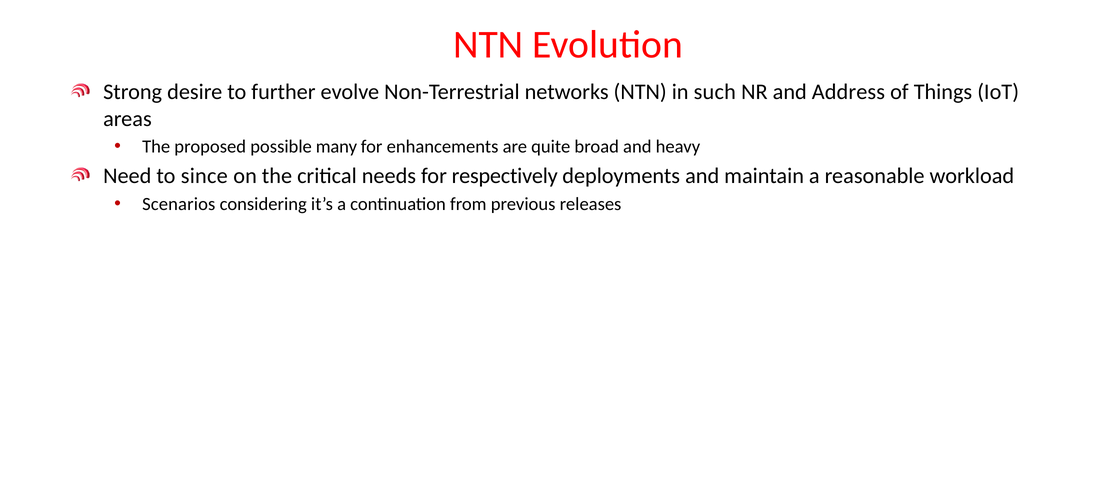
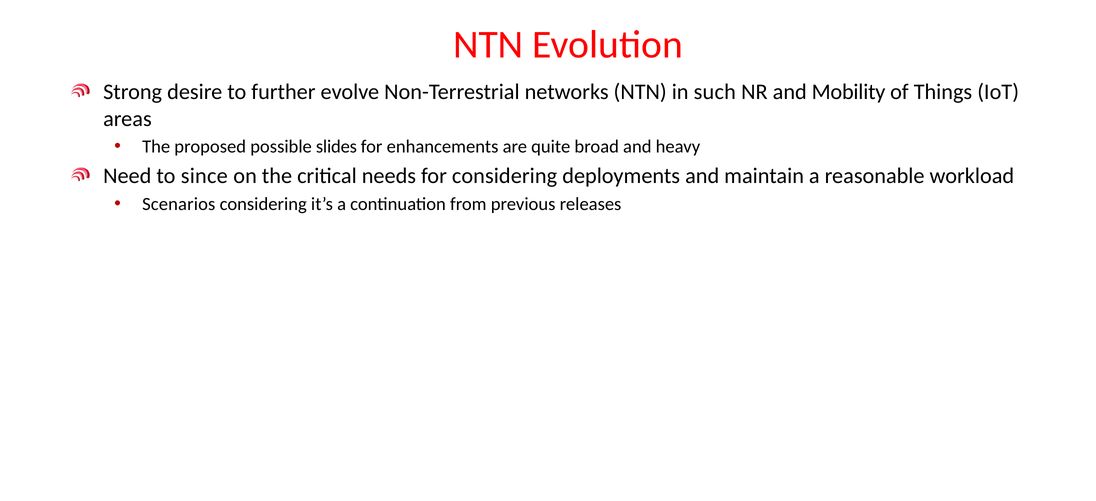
Address: Address -> Mobility
many: many -> slides
for respectively: respectively -> considering
